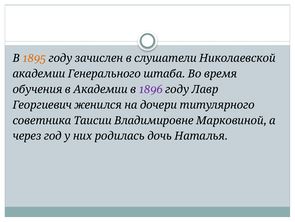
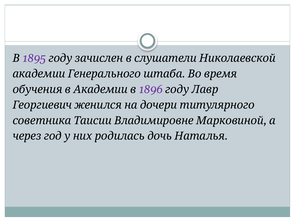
1895 colour: orange -> purple
